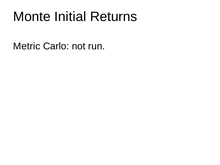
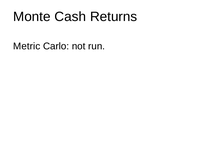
Initial: Initial -> Cash
